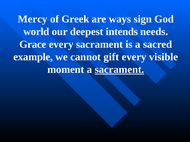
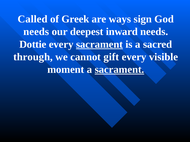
Mercy: Mercy -> Called
world at (36, 32): world -> needs
intends: intends -> inward
Grace: Grace -> Dottie
sacrament at (99, 44) underline: none -> present
example: example -> through
